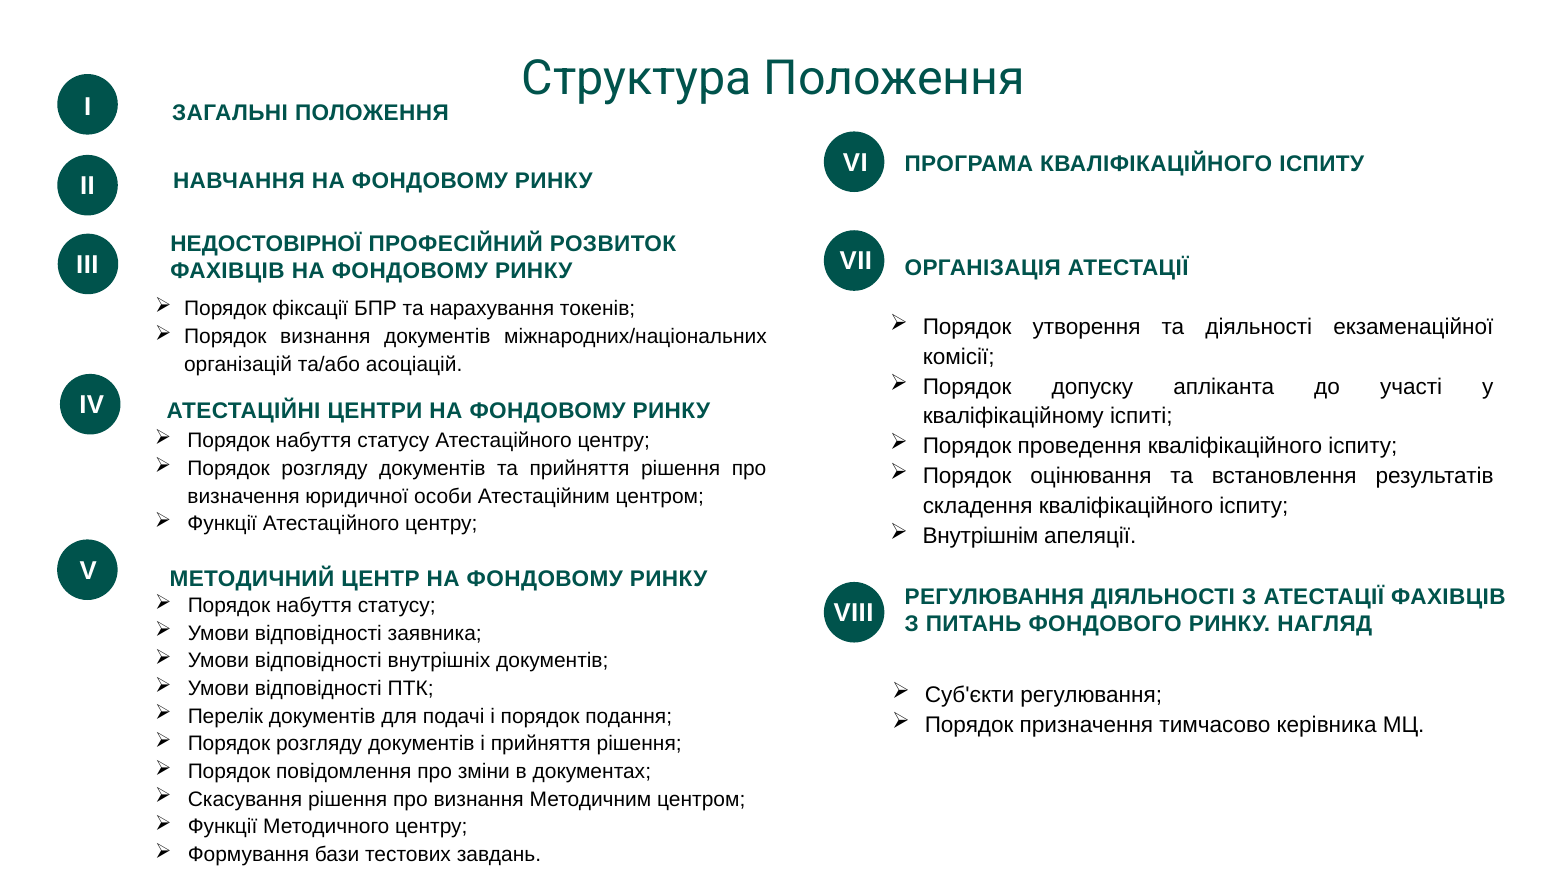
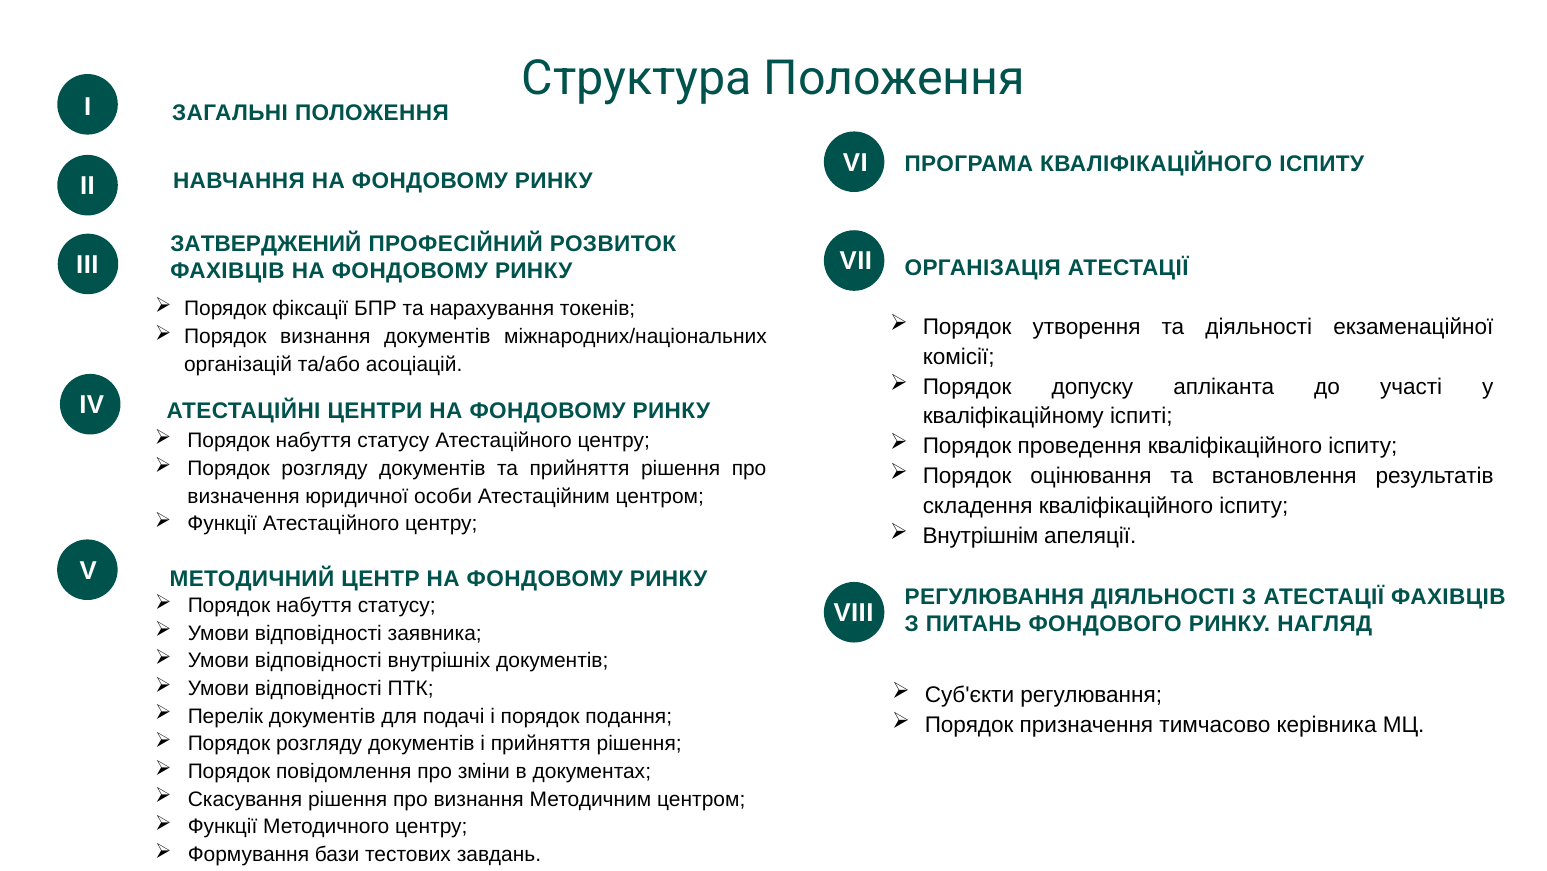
НЕДОСТОВІРНОЇ: НЕДОСТОВІРНОЇ -> ЗАТВЕРДЖЕНИЙ
